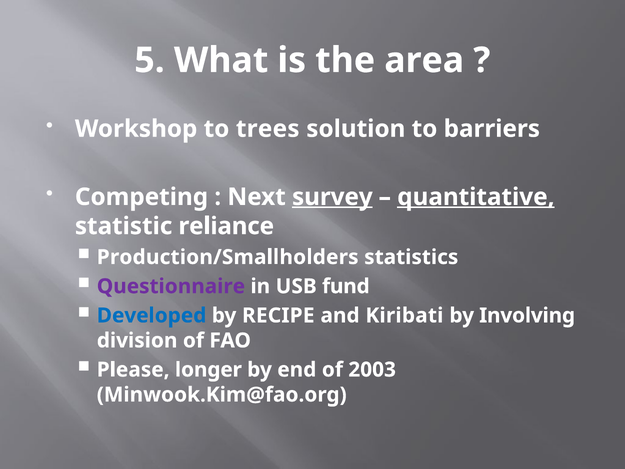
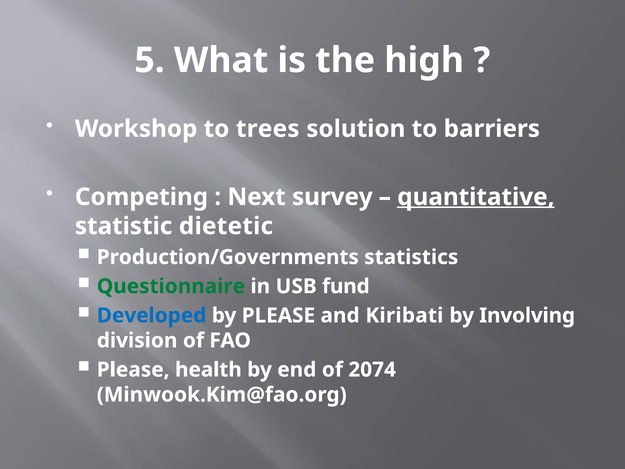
area: area -> high
survey underline: present -> none
reliance: reliance -> dietetic
Production/Smallholders: Production/Smallholders -> Production/Governments
Questionnaire colour: purple -> green
by RECIPE: RECIPE -> PLEASE
longer: longer -> health
2003: 2003 -> 2074
